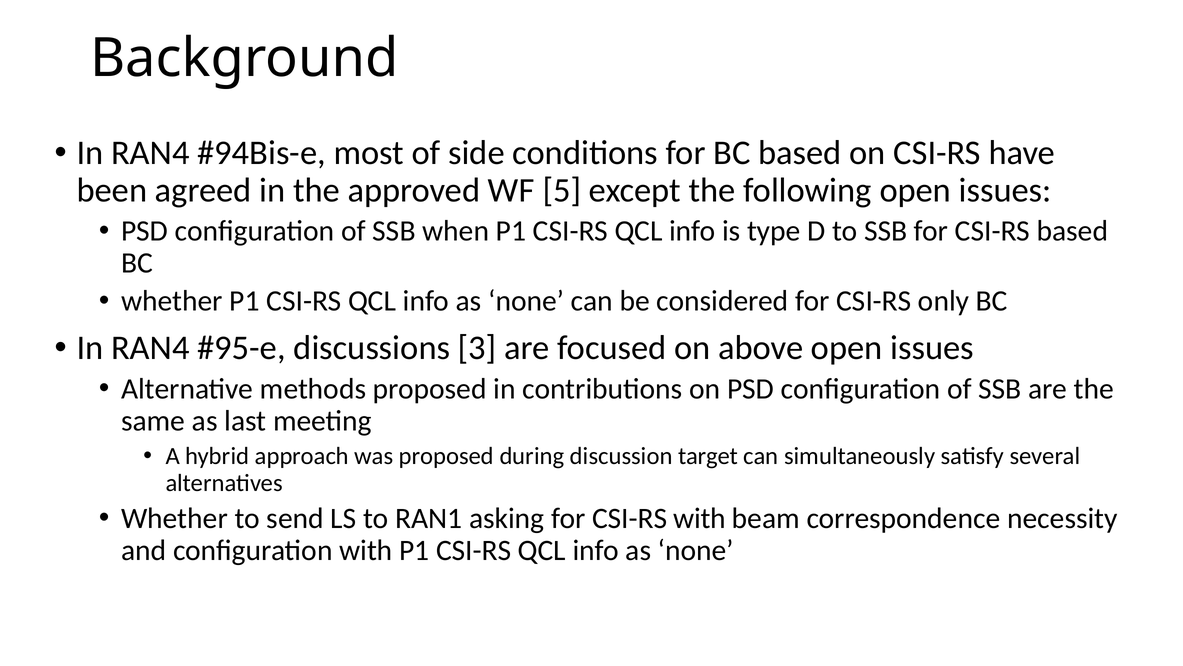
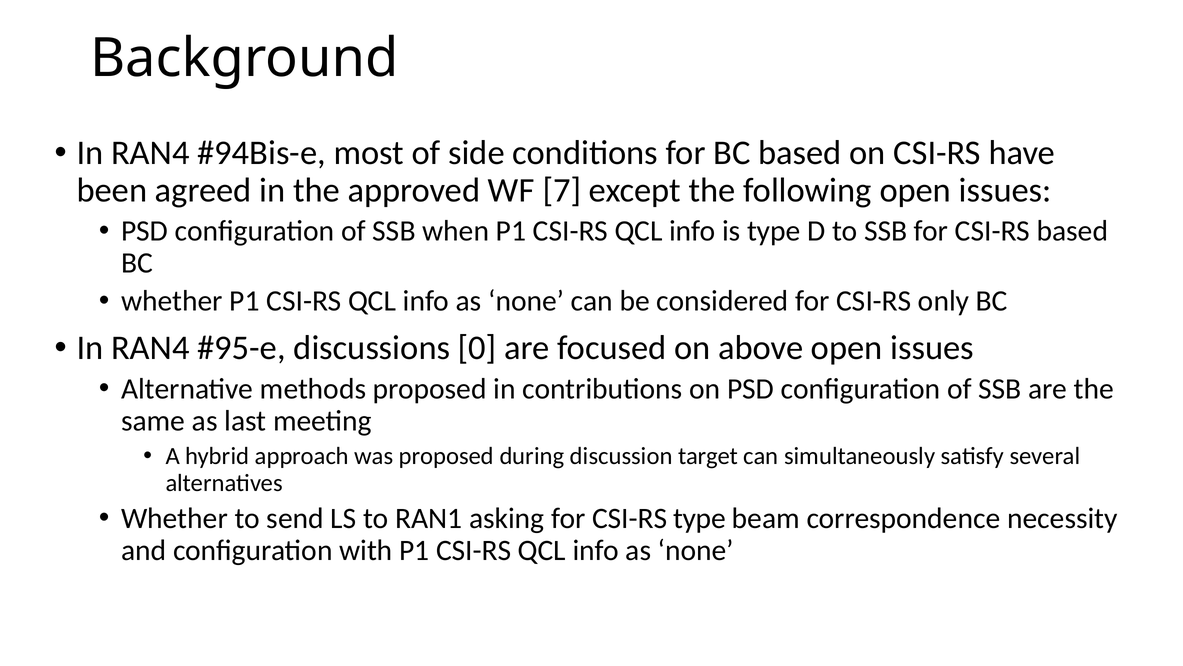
5: 5 -> 7
3: 3 -> 0
CSI-RS with: with -> type
